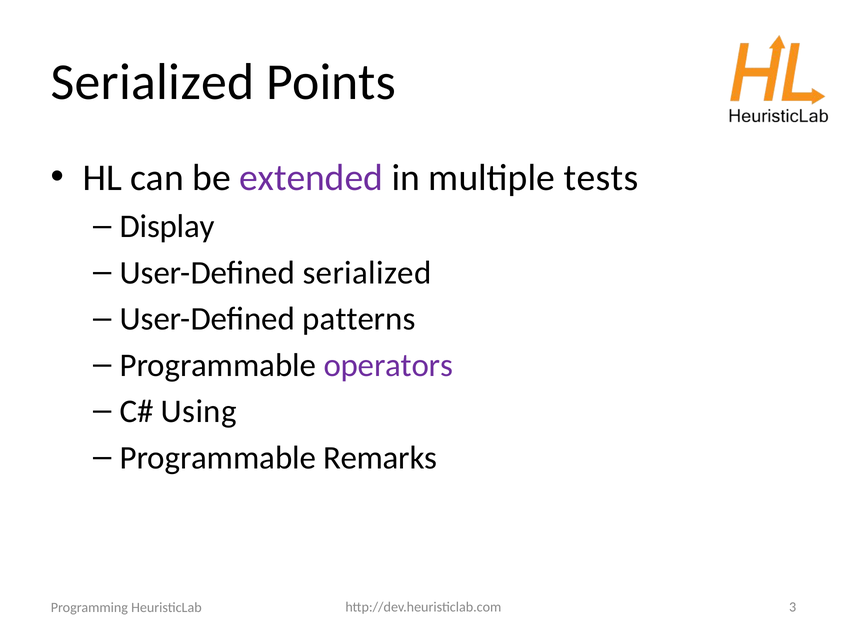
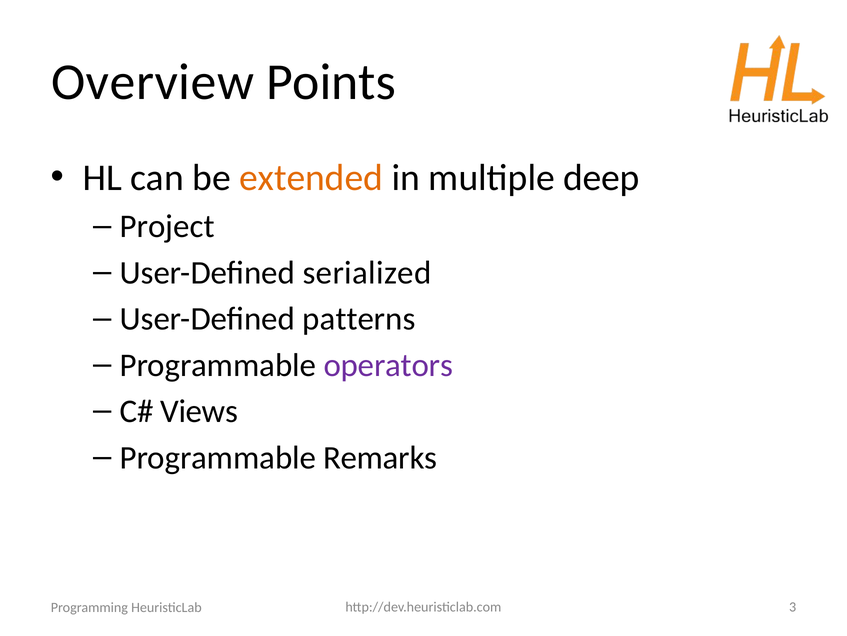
Serialized at (153, 82): Serialized -> Overview
extended colour: purple -> orange
tests: tests -> deep
Display: Display -> Project
Using: Using -> Views
